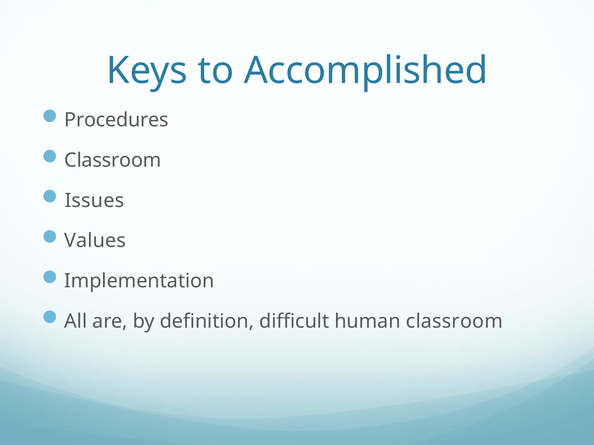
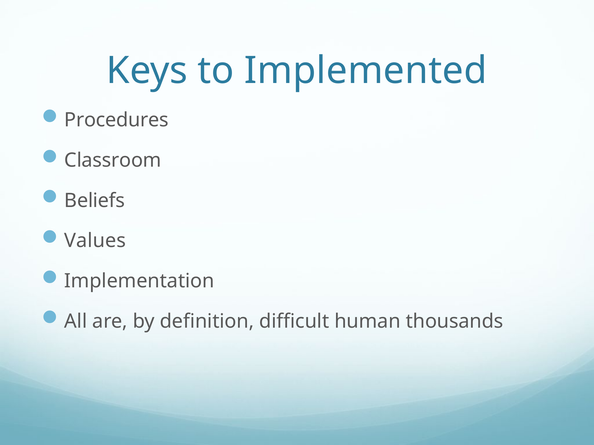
Accomplished: Accomplished -> Implemented
Issues: Issues -> Beliefs
human classroom: classroom -> thousands
